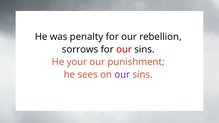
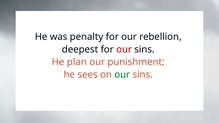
sorrows: sorrows -> deepest
your: your -> plan
our at (122, 75) colour: purple -> green
